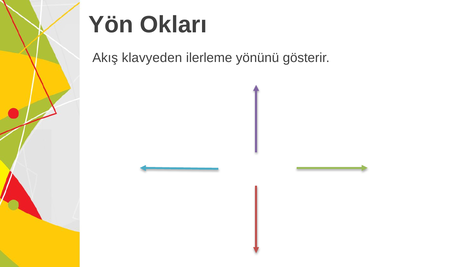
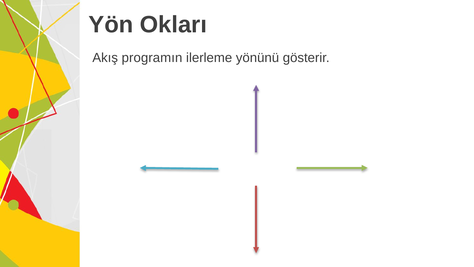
klavyeden: klavyeden -> programın
